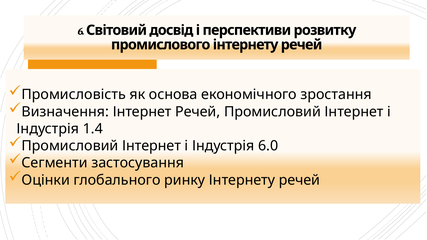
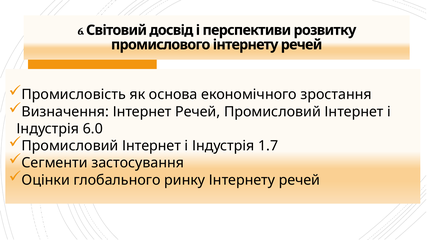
1.4: 1.4 -> 6.0
6.0: 6.0 -> 1.7
